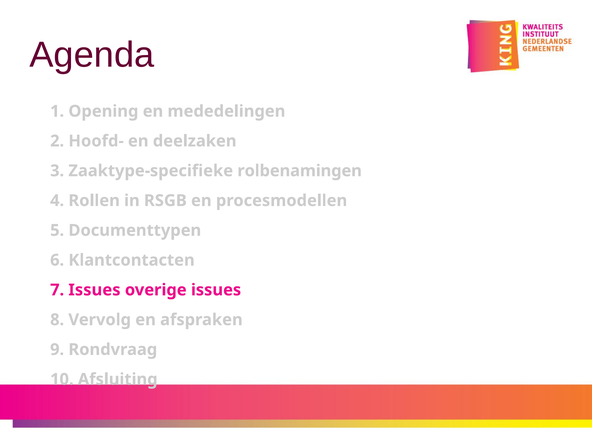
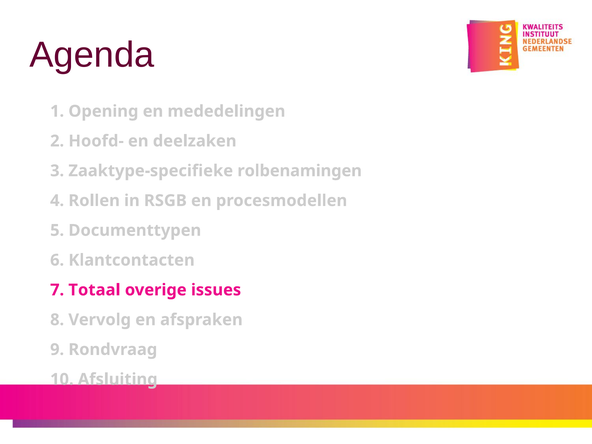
7 Issues: Issues -> Totaal
